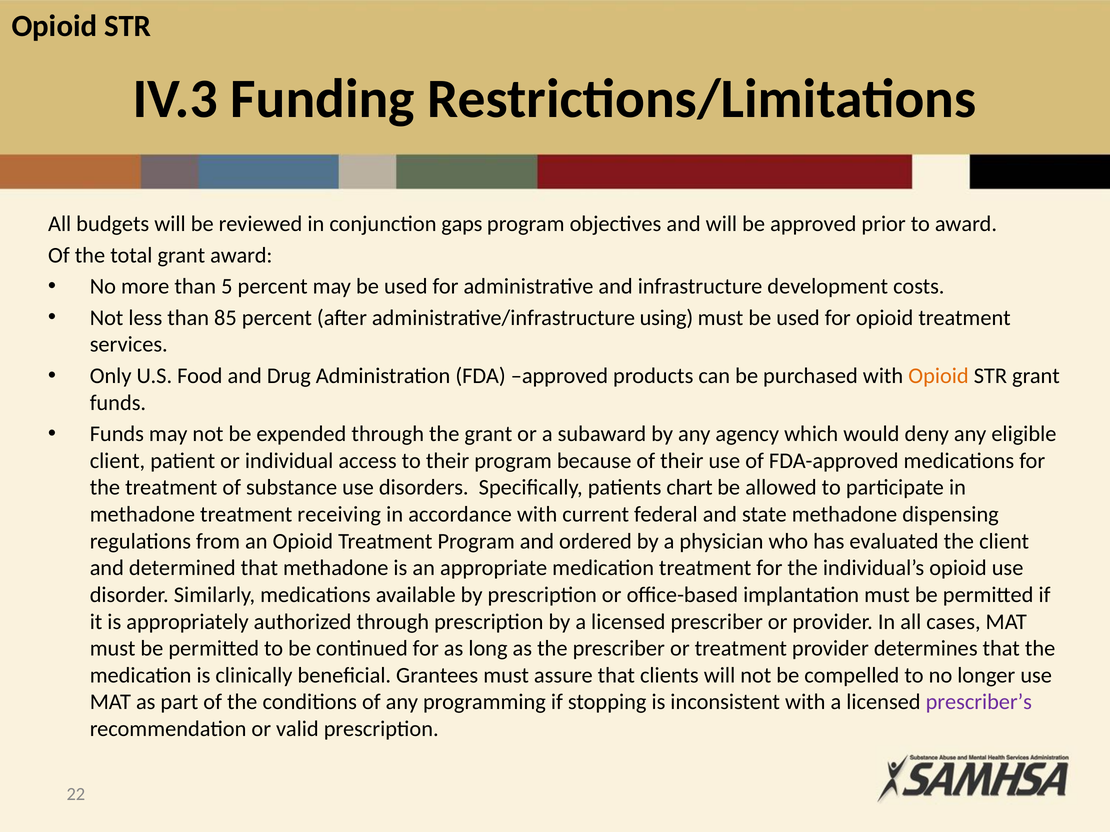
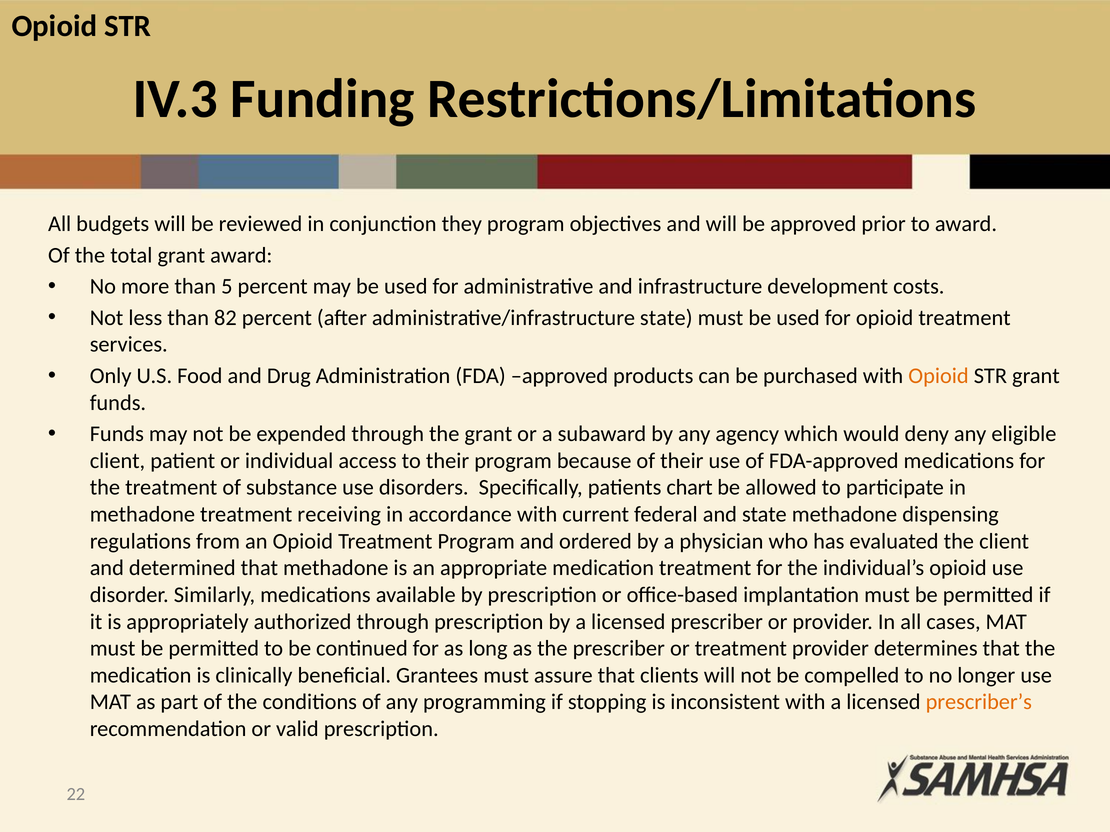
gaps: gaps -> they
85: 85 -> 82
administrative/infrastructure using: using -> state
prescriber’s colour: purple -> orange
